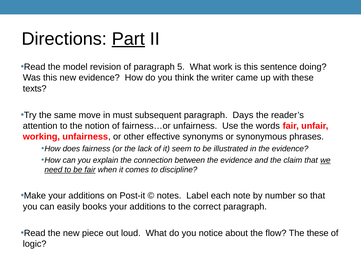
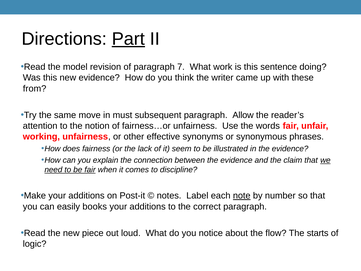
5: 5 -> 7
texts: texts -> from
Days: Days -> Allow
note underline: none -> present
The these: these -> starts
